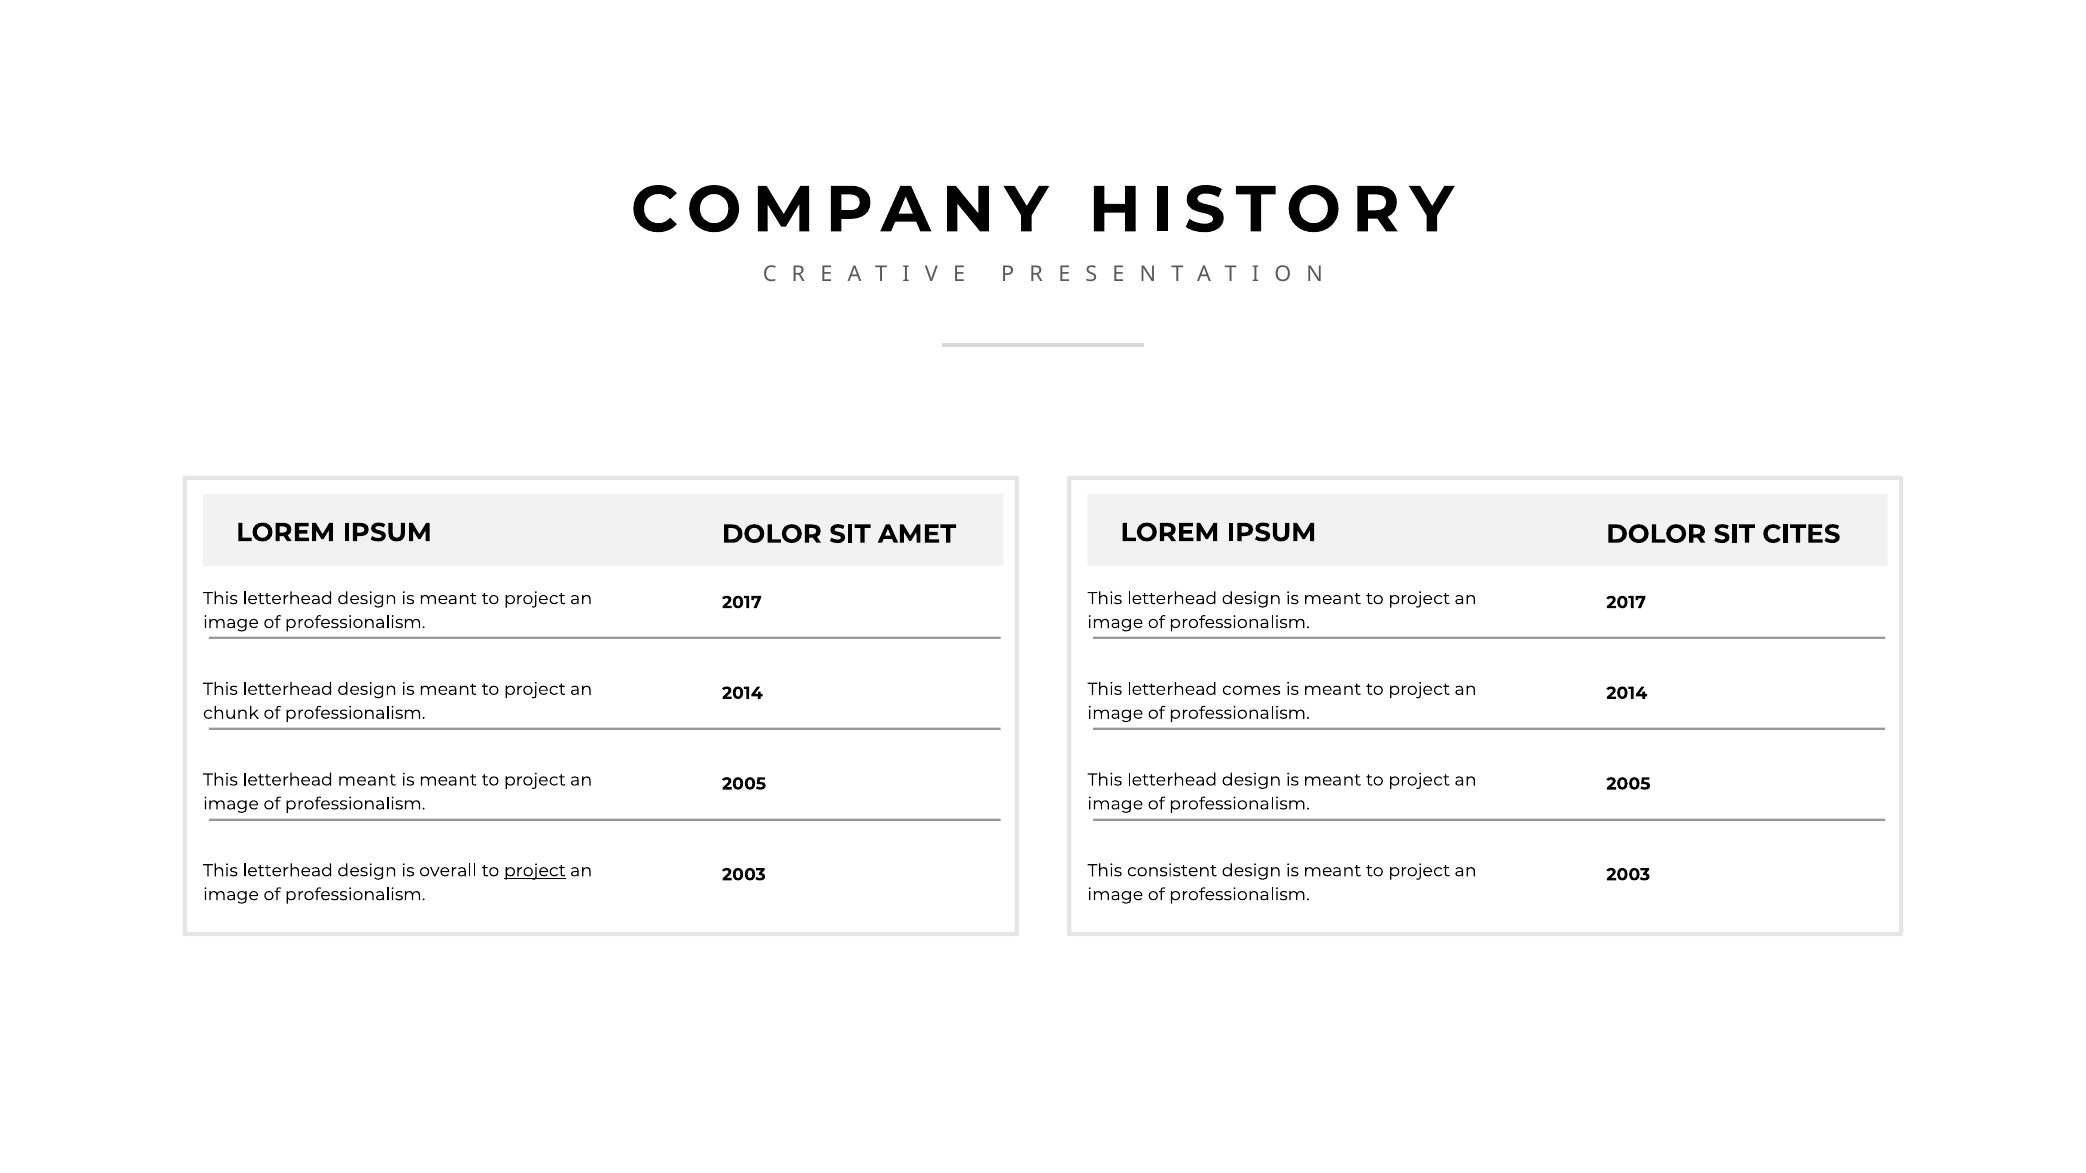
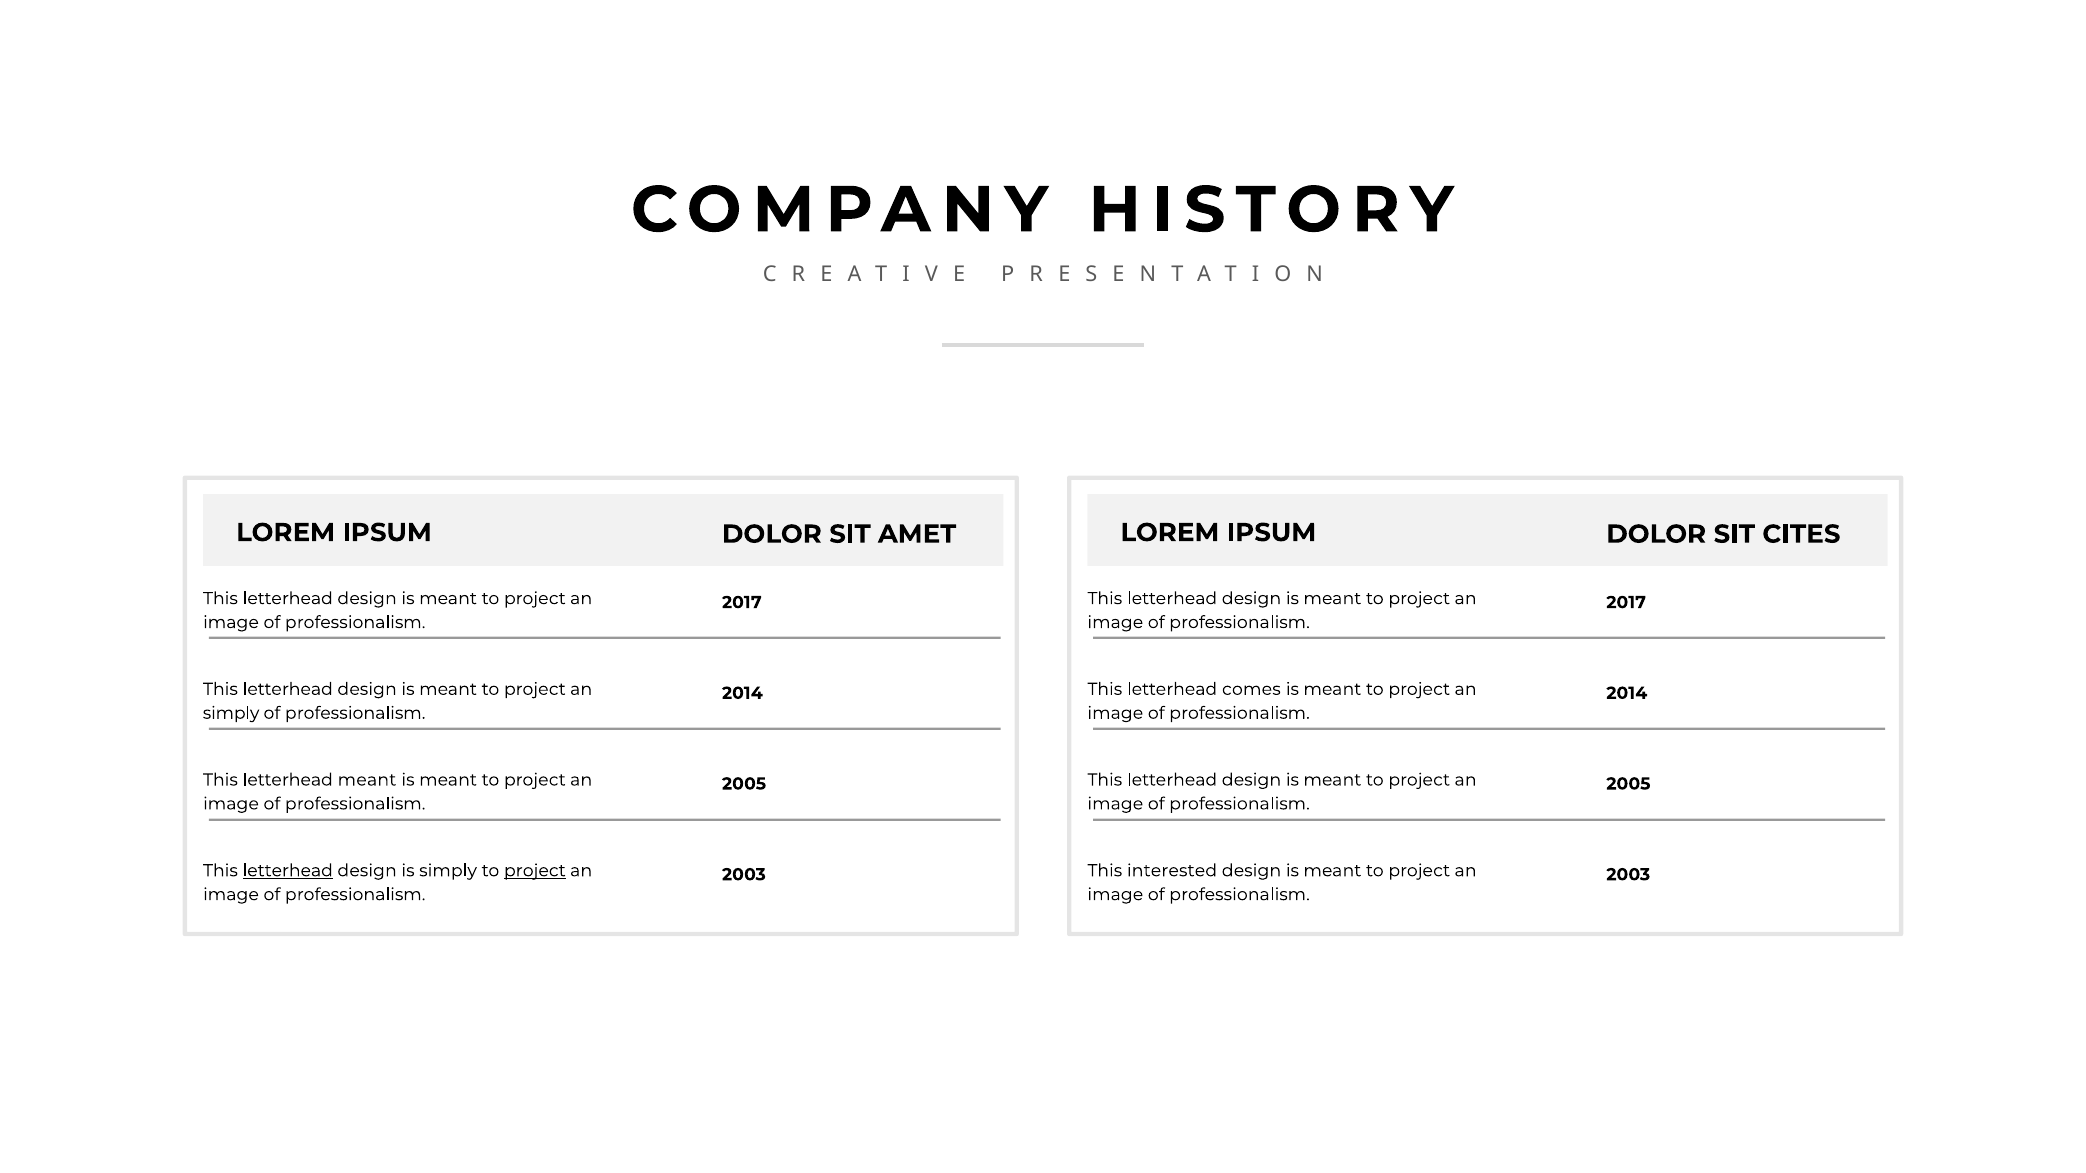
chunk at (231, 713): chunk -> simply
letterhead at (288, 871) underline: none -> present
is overall: overall -> simply
consistent: consistent -> interested
